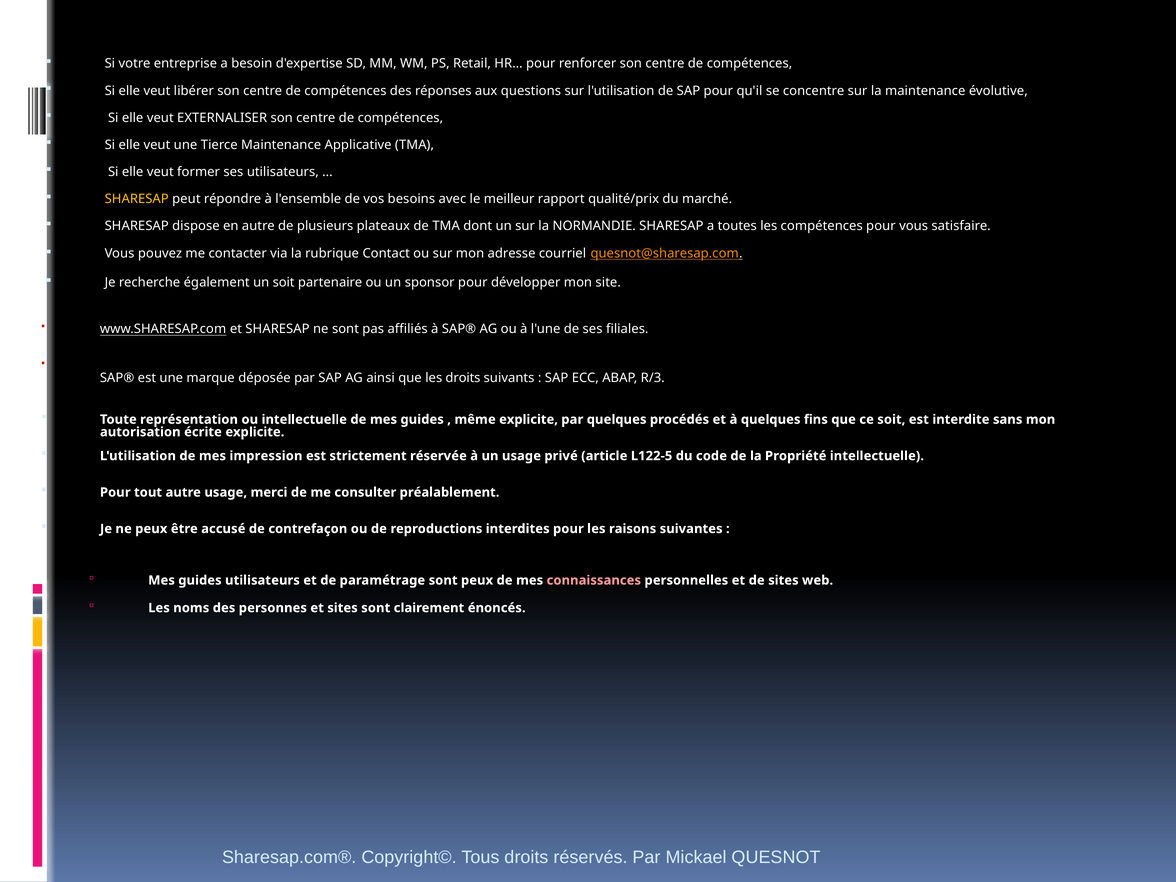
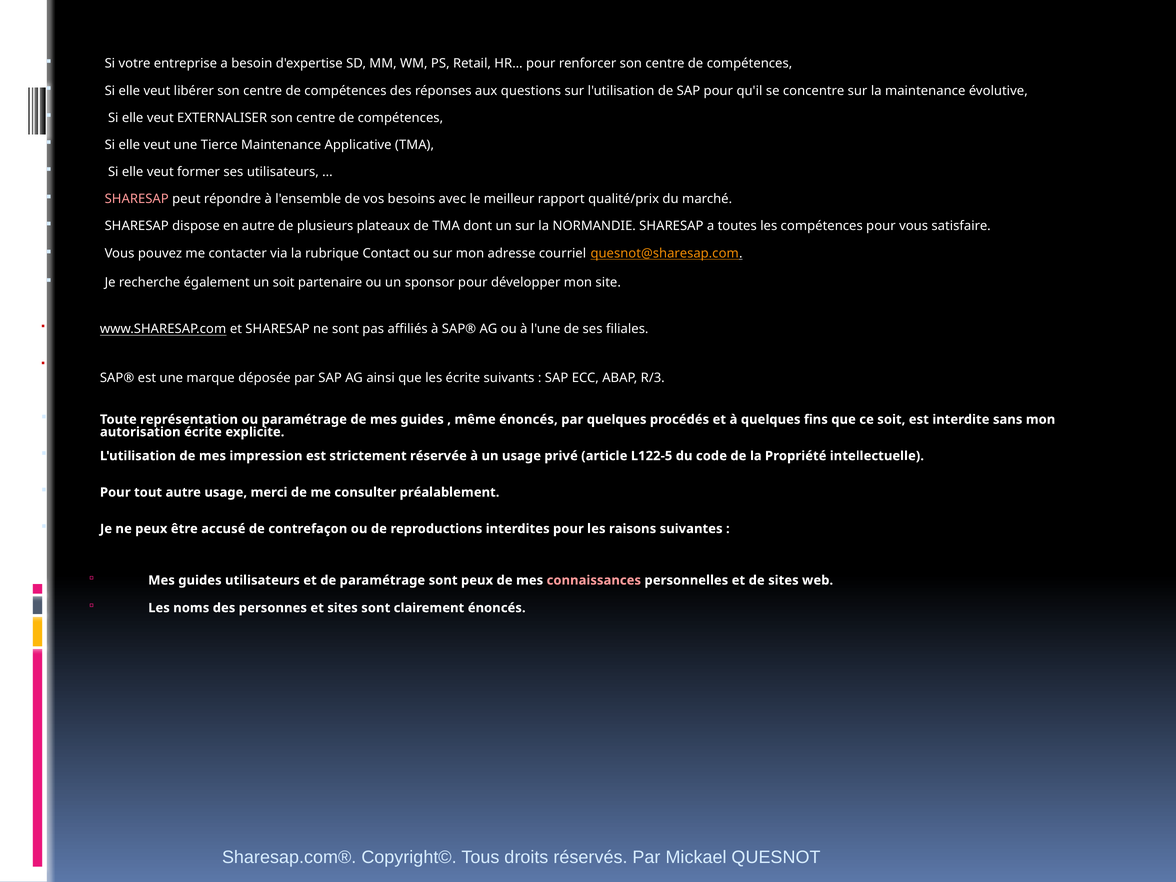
SHARESAP at (137, 199) colour: yellow -> pink
les droits: droits -> écrite
ou intellectuelle: intellectuelle -> paramétrage
même explicite: explicite -> énoncés
